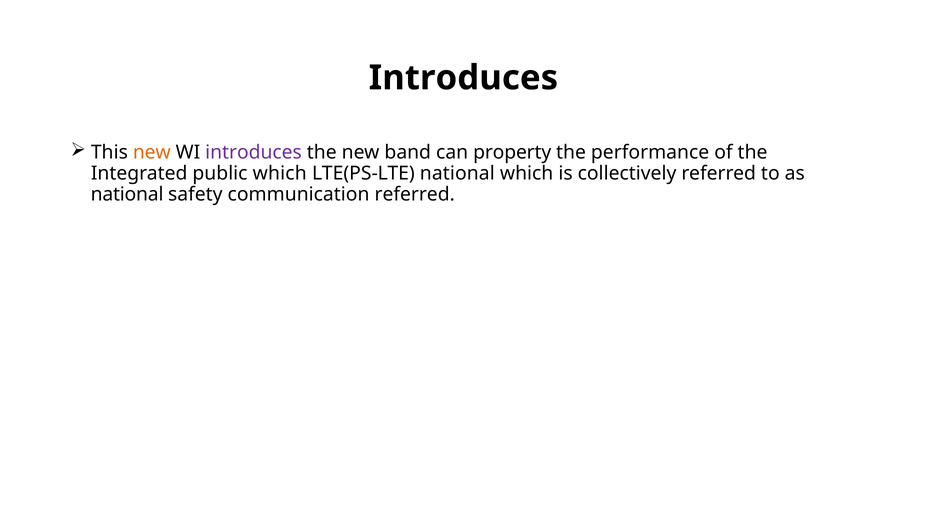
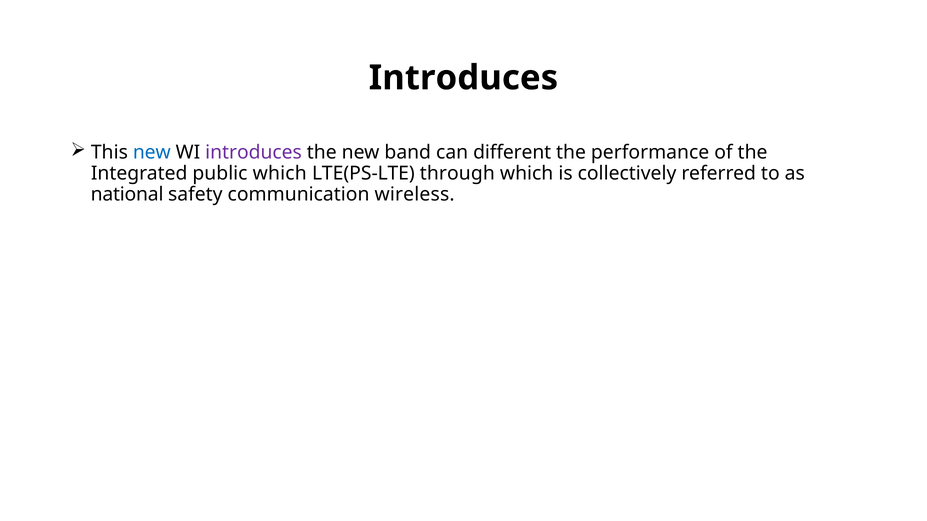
new at (152, 153) colour: orange -> blue
property: property -> different
LTE(PS-LTE national: national -> through
communication referred: referred -> wireless
